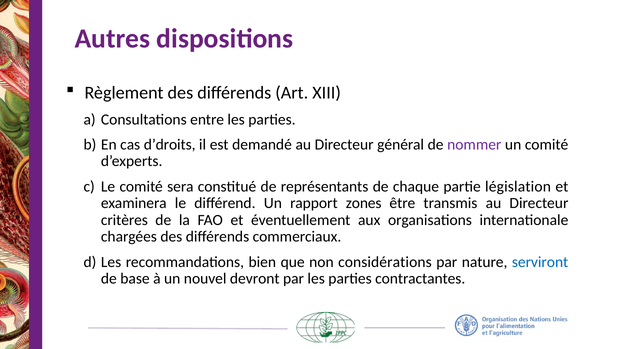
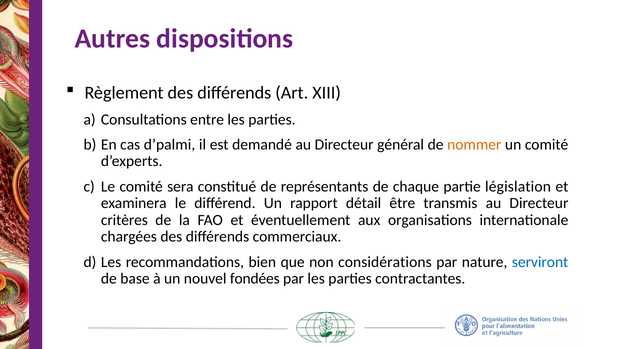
d’droits: d’droits -> d’palmi
nommer colour: purple -> orange
zones: zones -> détail
devront: devront -> fondées
